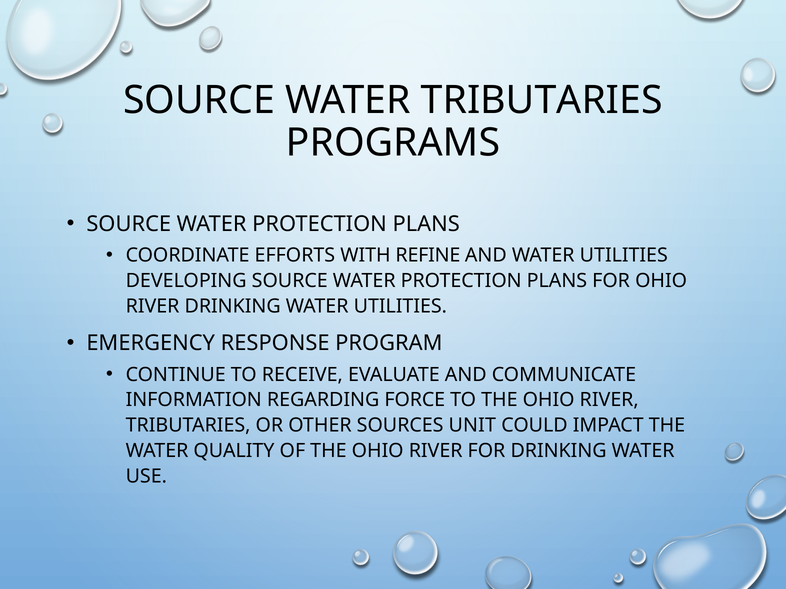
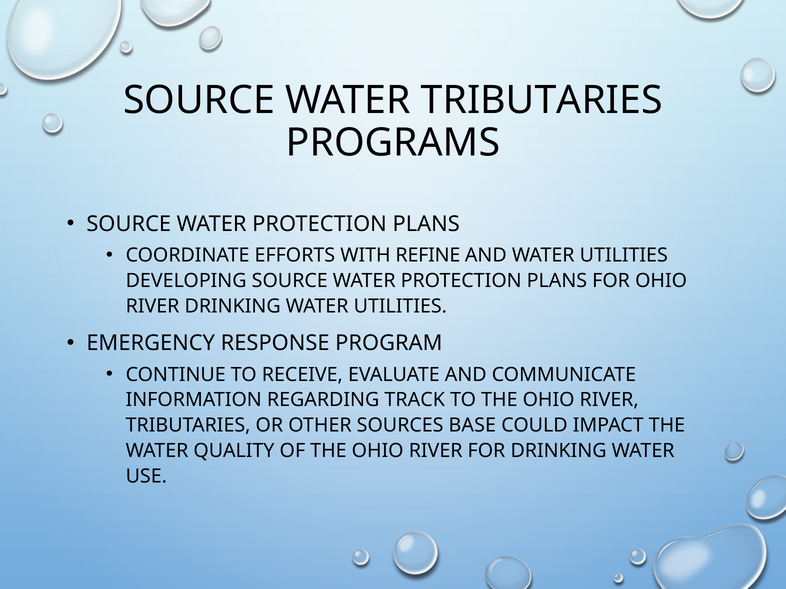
FORCE: FORCE -> TRACK
UNIT: UNIT -> BASE
